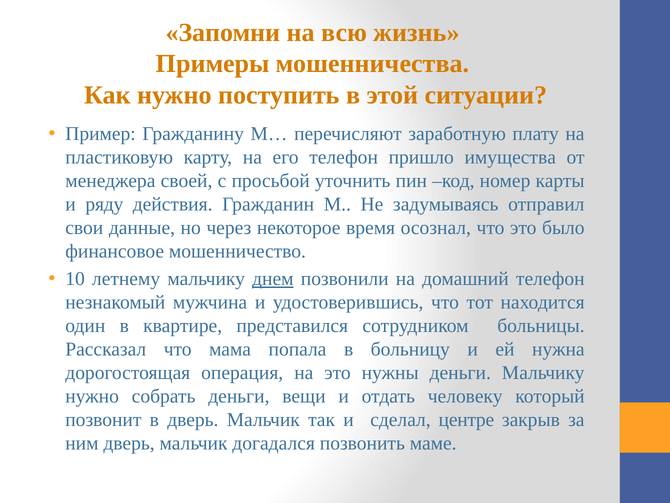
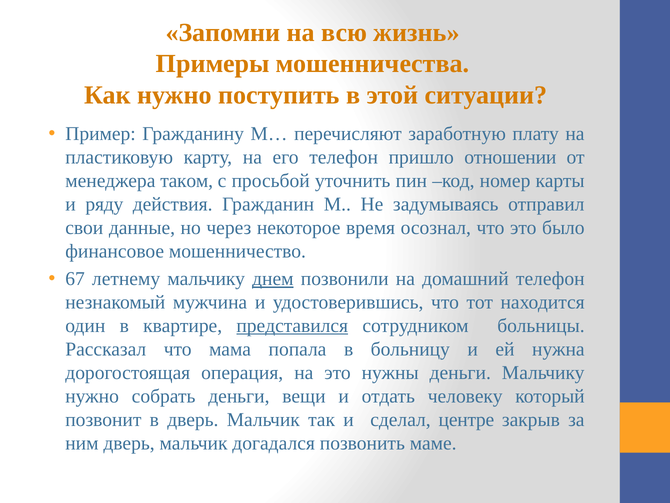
имущества: имущества -> отношении
своей: своей -> таком
10: 10 -> 67
представился underline: none -> present
